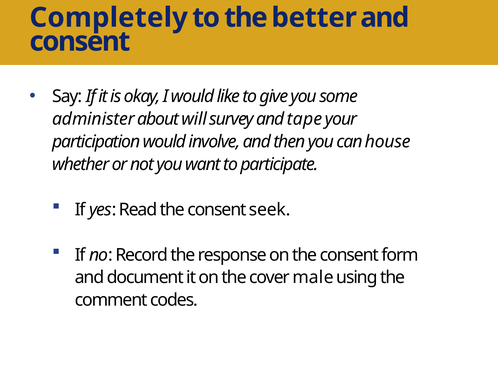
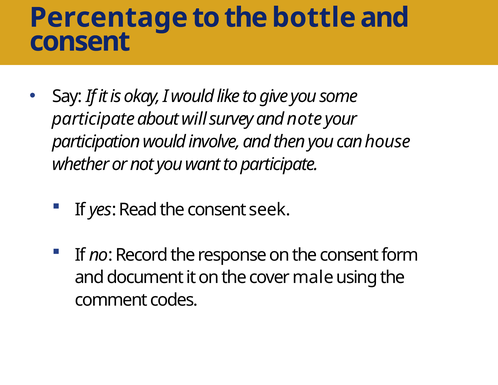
Completely: Completely -> Percentage
better: better -> bottle
administer at (93, 119): administer -> participate
tape: tape -> note
